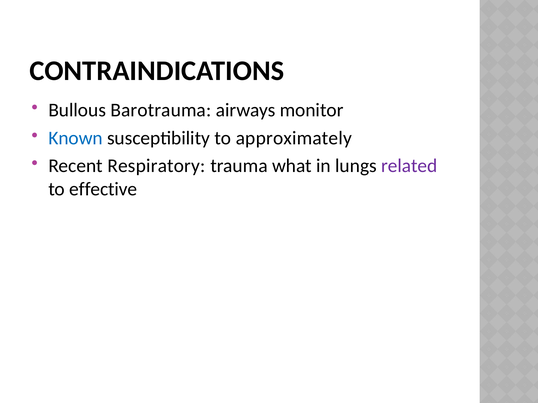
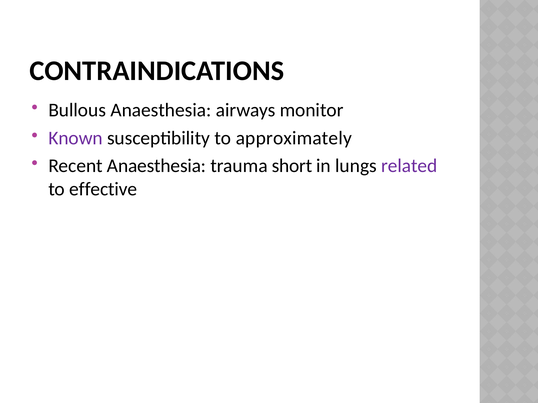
Bullous Barotrauma: Barotrauma -> Anaesthesia
Known colour: blue -> purple
Recent Respiratory: Respiratory -> Anaesthesia
what: what -> short
